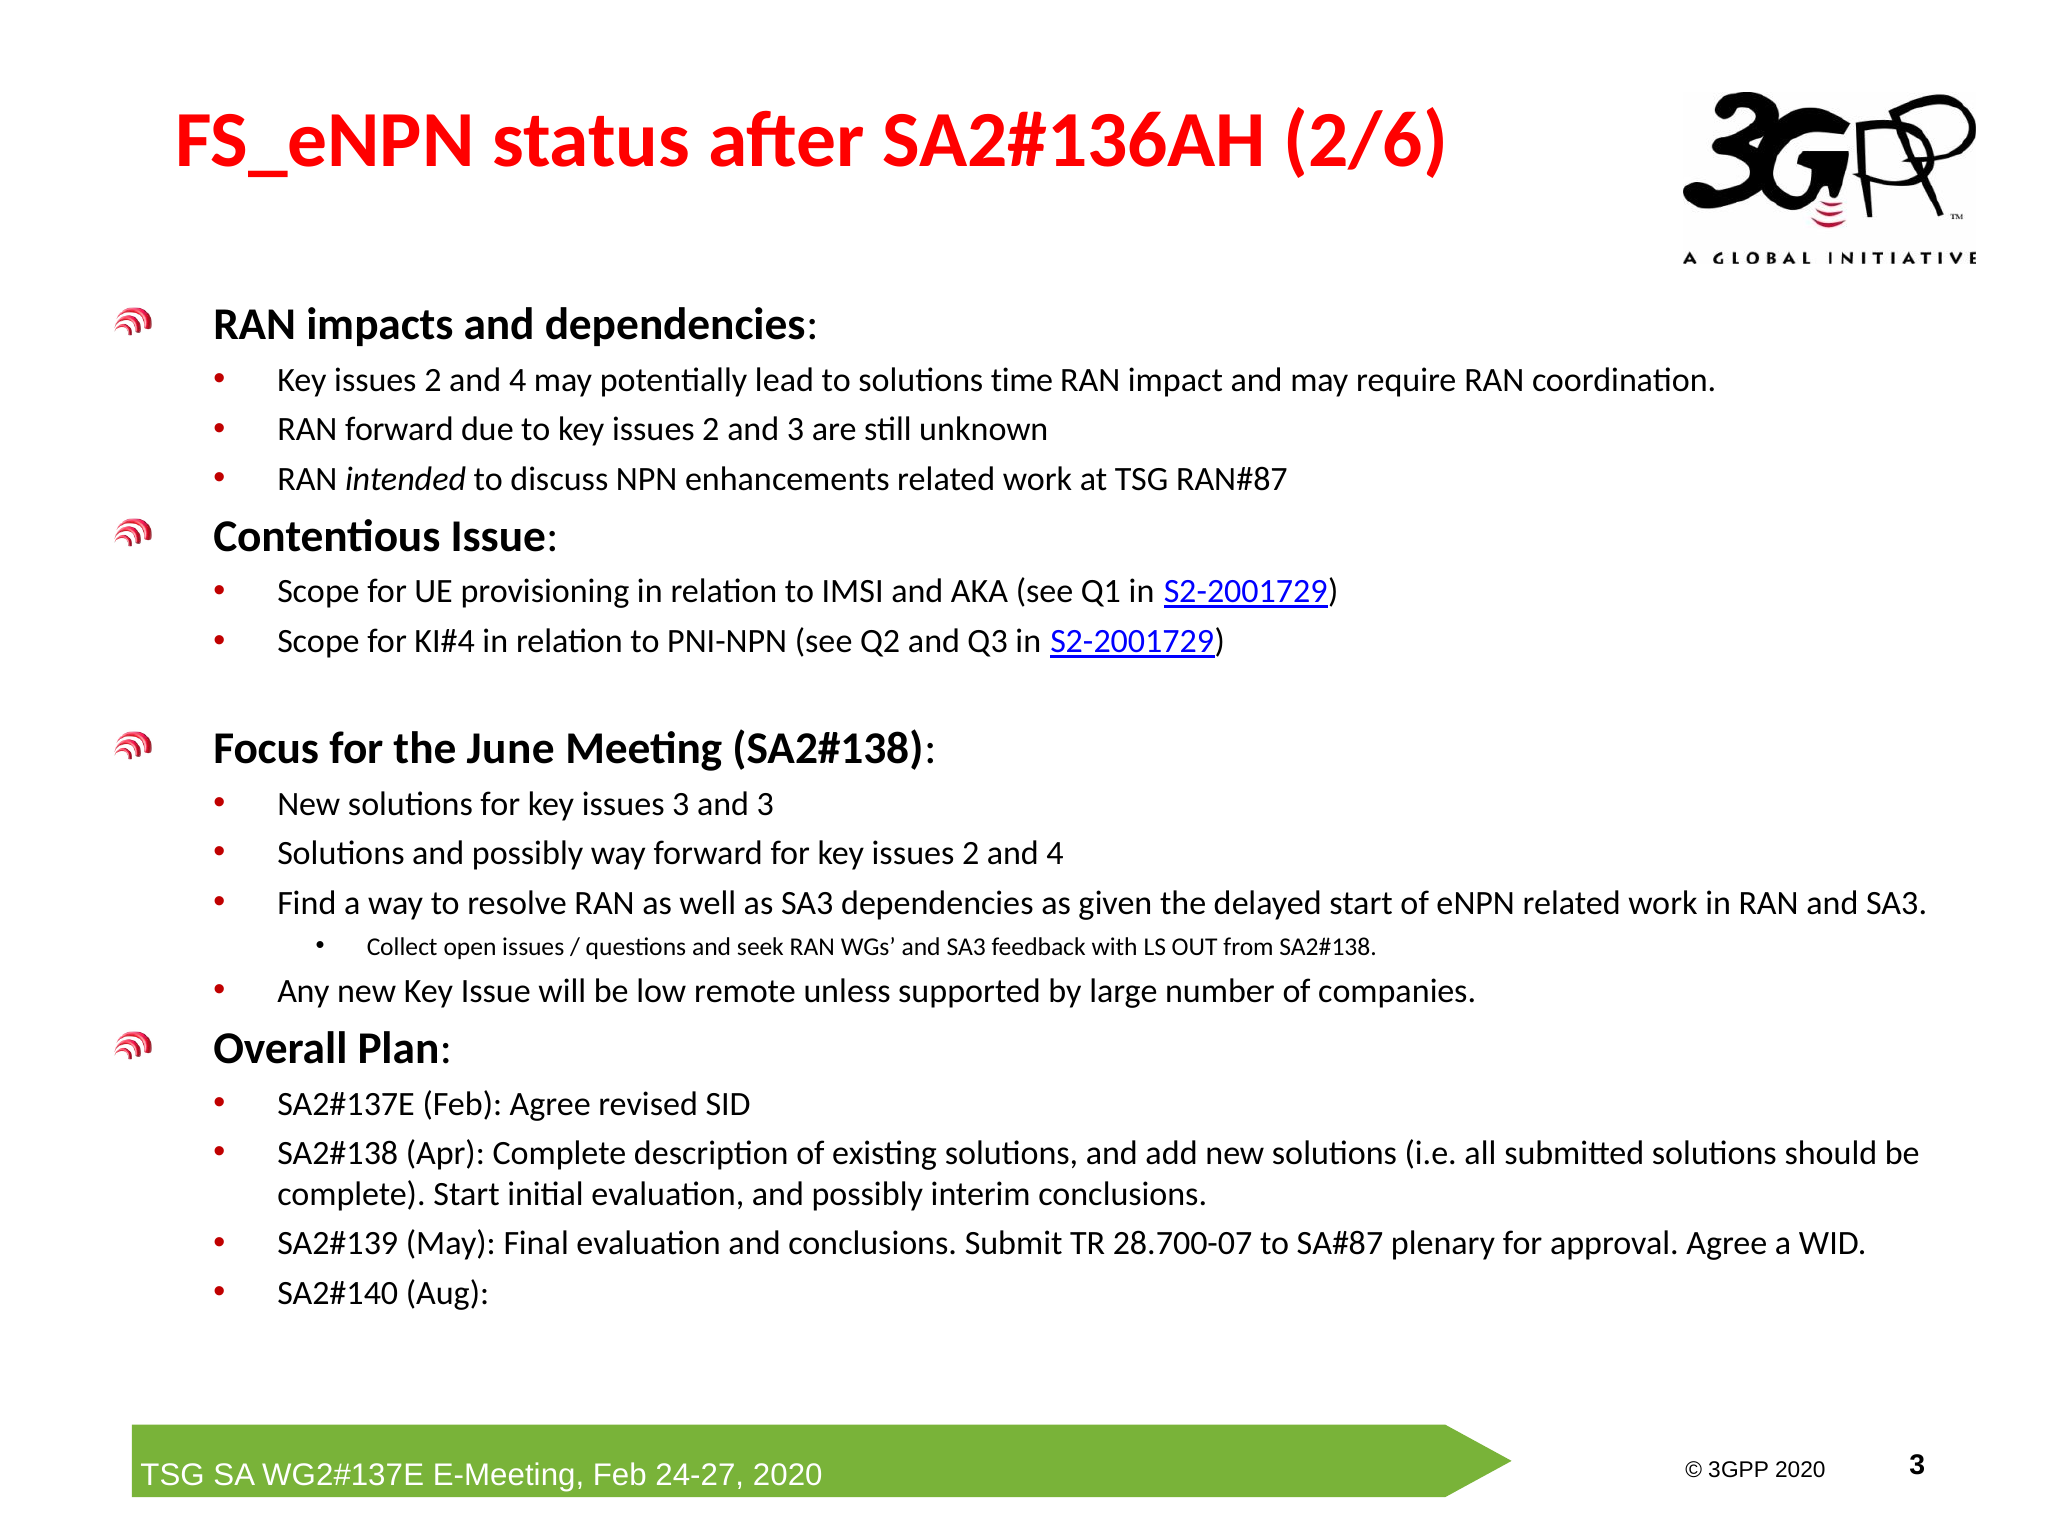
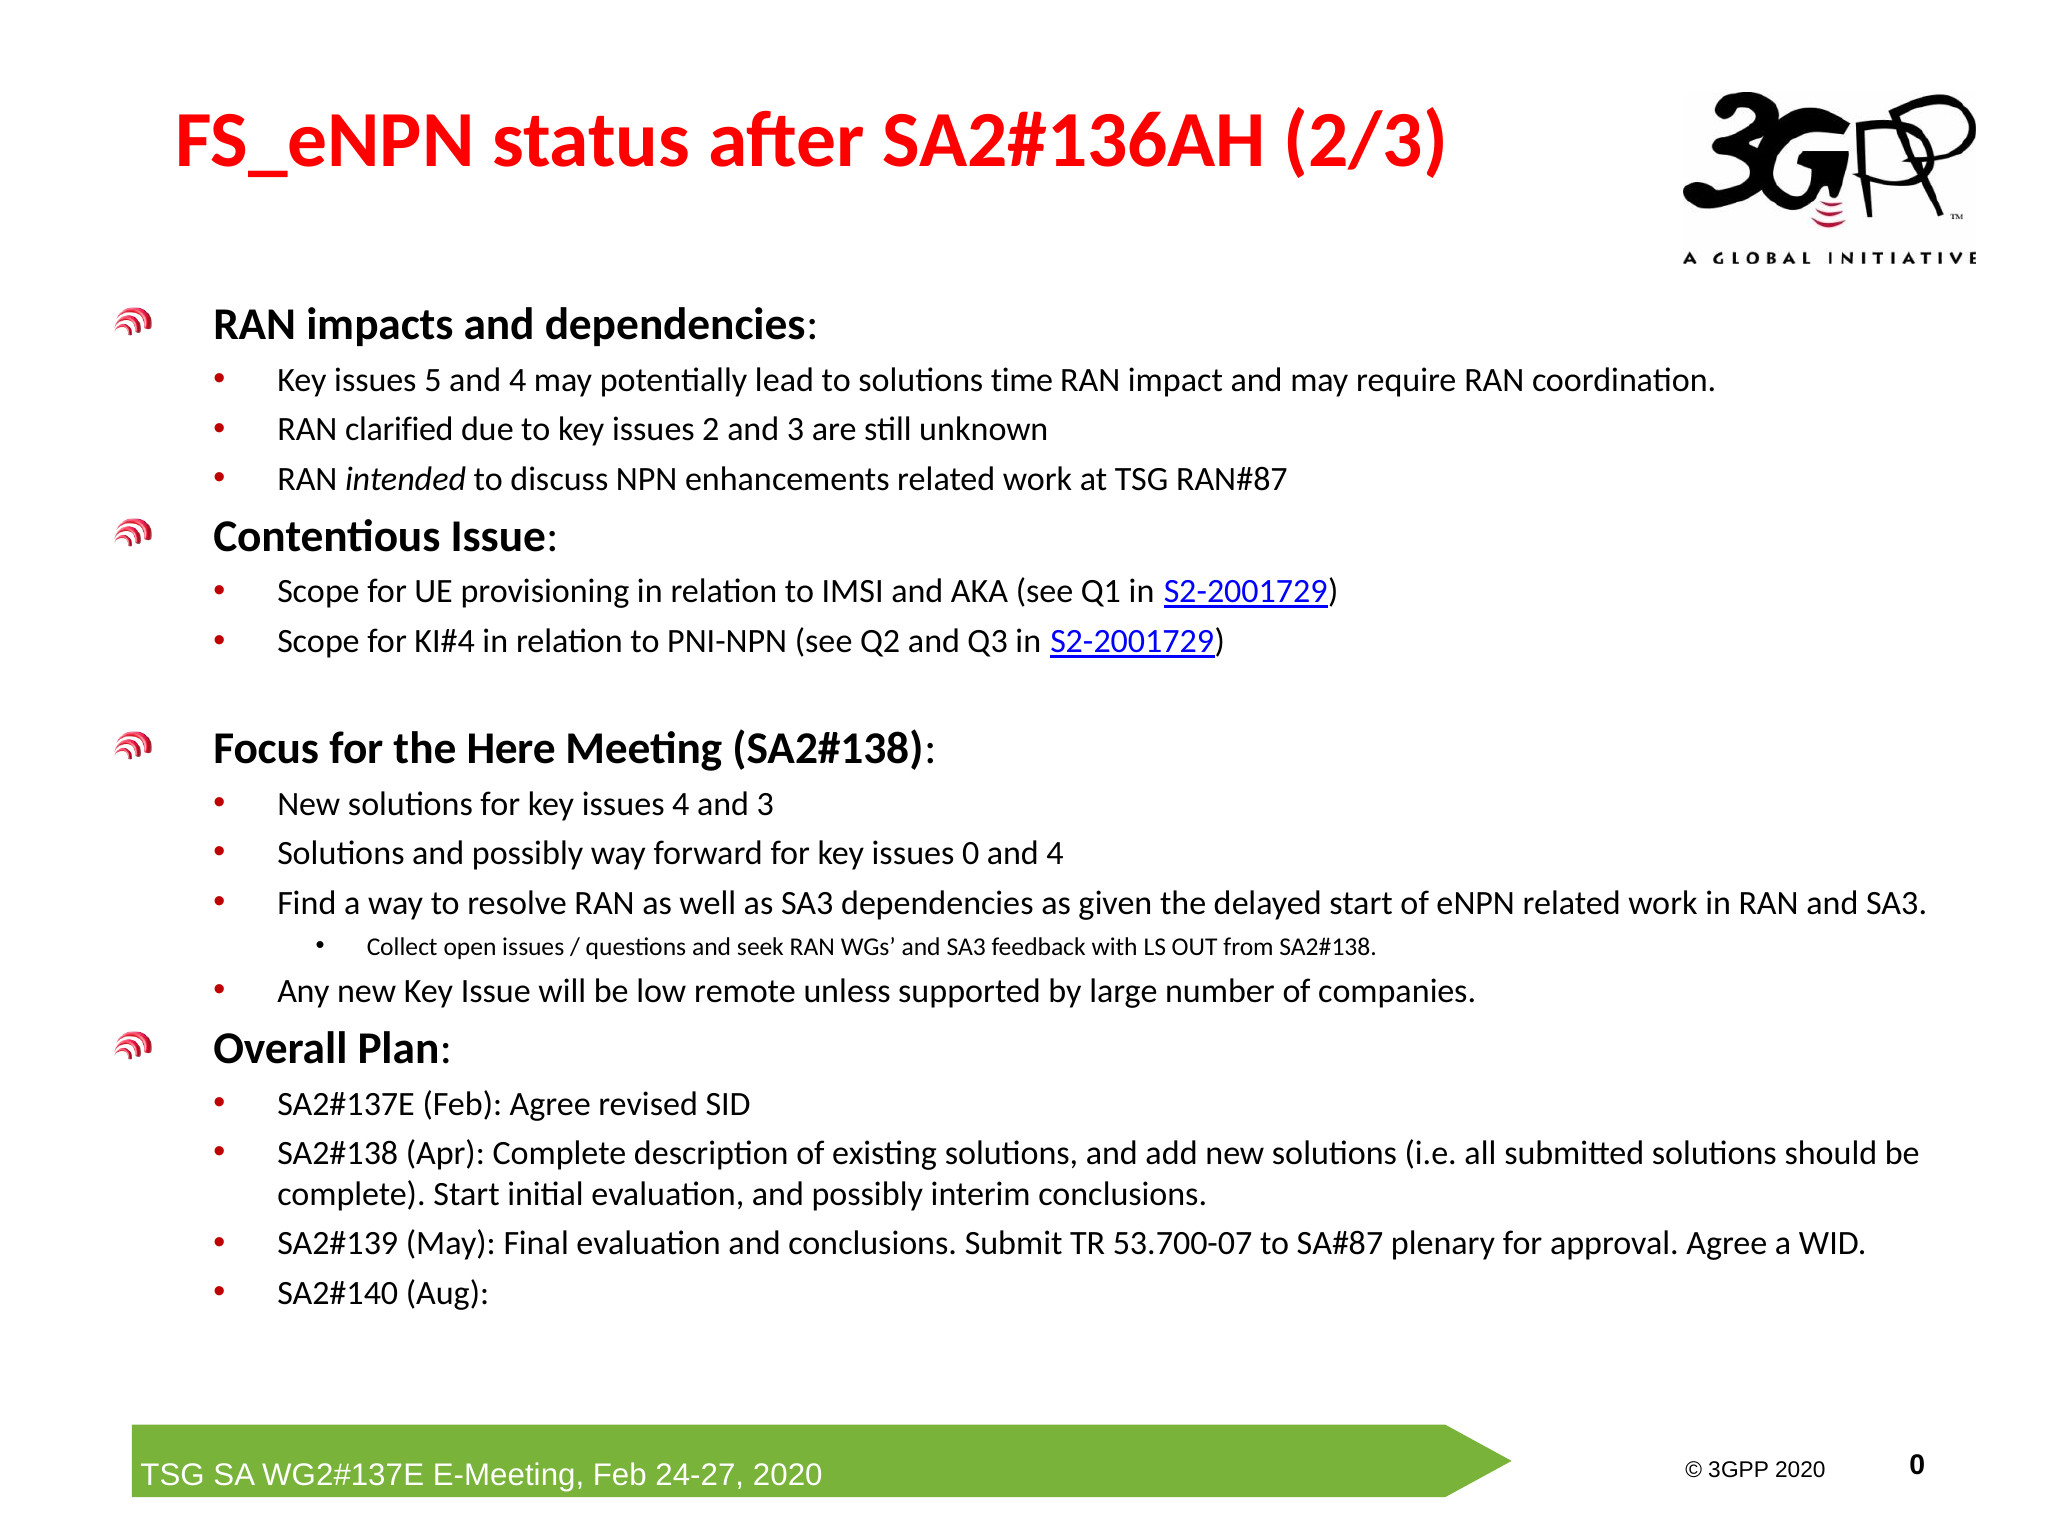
2/6: 2/6 -> 2/3
2 at (433, 380): 2 -> 5
RAN forward: forward -> clarified
June: June -> Here
issues 3: 3 -> 4
for key issues 2: 2 -> 0
28.700-07: 28.700-07 -> 53.700-07
3 at (1917, 1466): 3 -> 0
